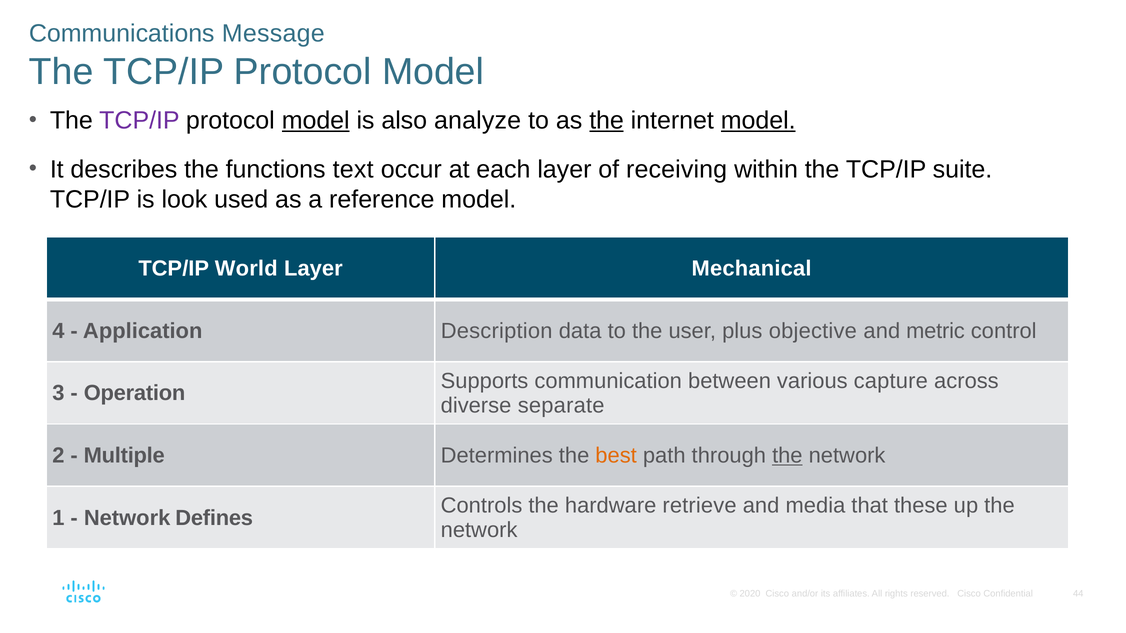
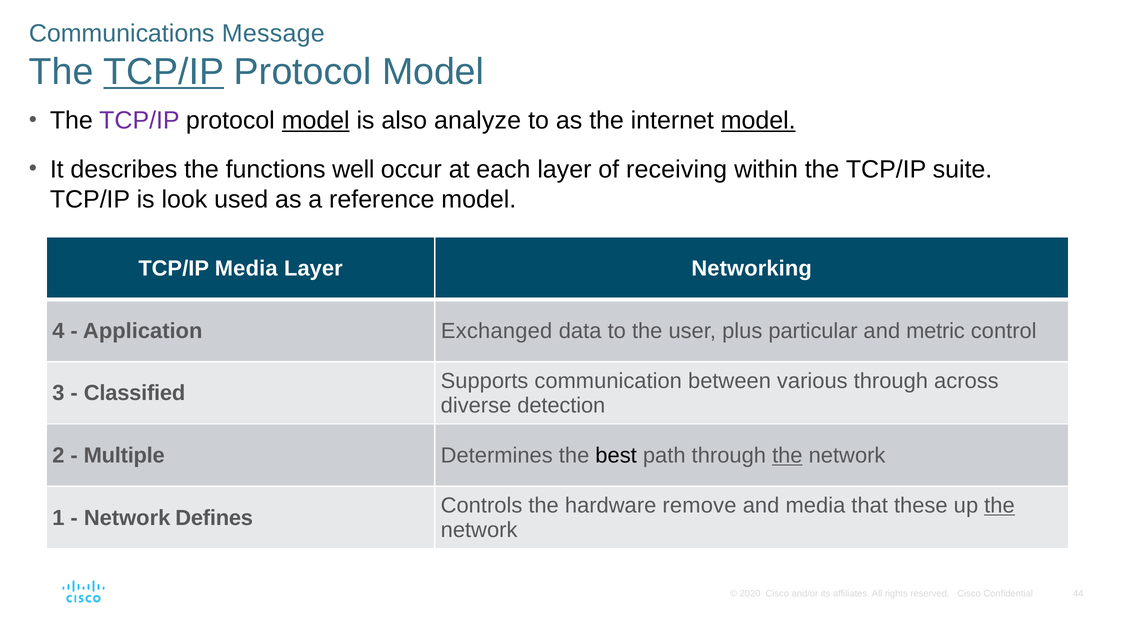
TCP/IP at (164, 72) underline: none -> present
the at (607, 121) underline: present -> none
text: text -> well
TCP/IP World: World -> Media
Mechanical: Mechanical -> Networking
Description: Description -> Exchanged
objective: objective -> particular
various capture: capture -> through
Operation: Operation -> Classified
separate: separate -> detection
best colour: orange -> black
retrieve: retrieve -> remove
the at (999, 506) underline: none -> present
